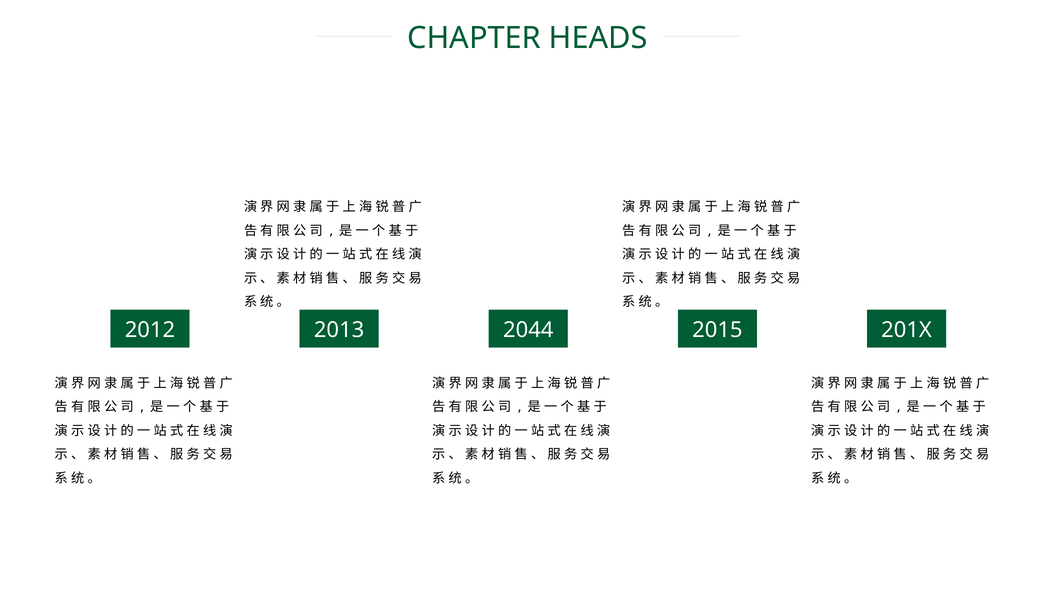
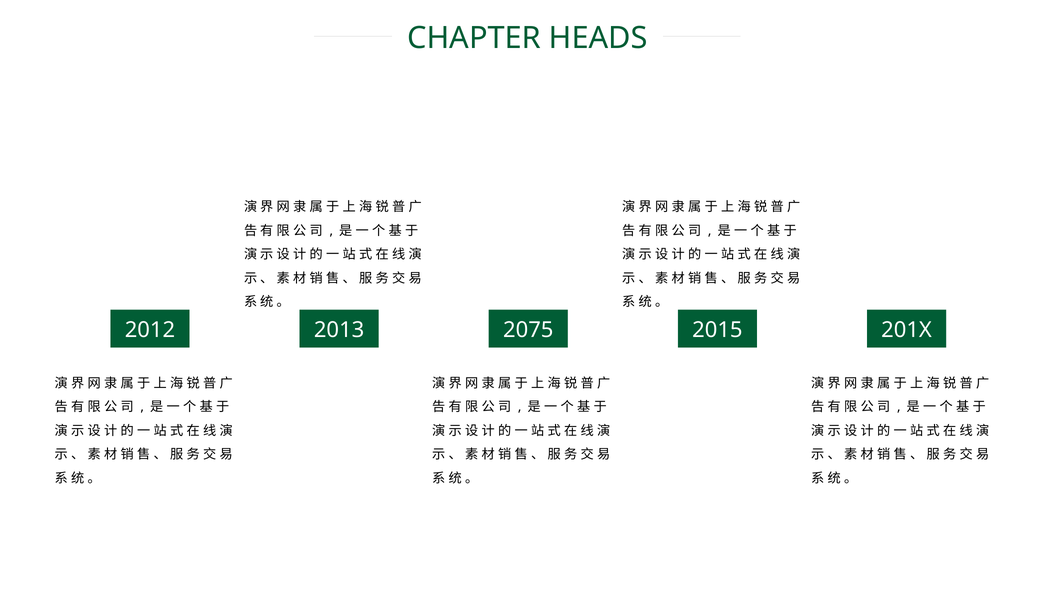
2044: 2044 -> 2075
